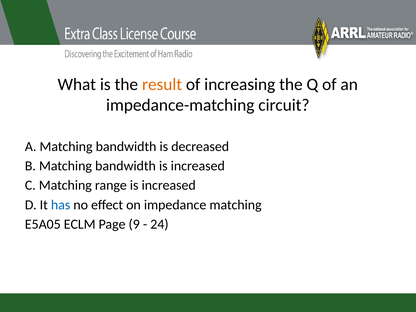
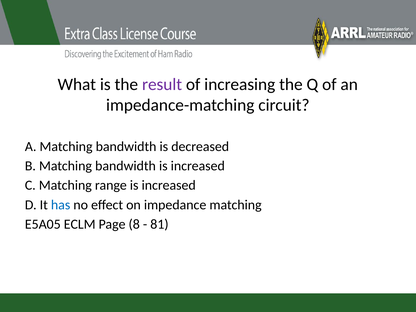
result colour: orange -> purple
9: 9 -> 8
24: 24 -> 81
